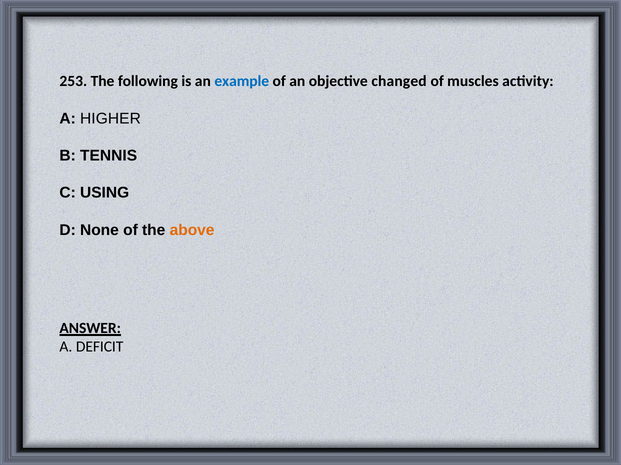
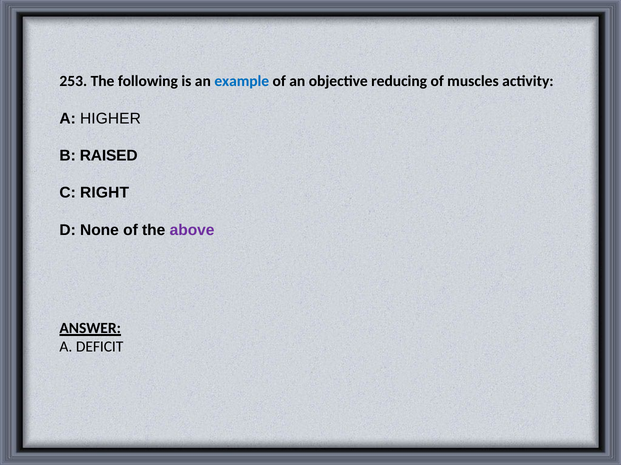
changed: changed -> reducing
TENNIS: TENNIS -> RAISED
USING: USING -> RIGHT
above colour: orange -> purple
